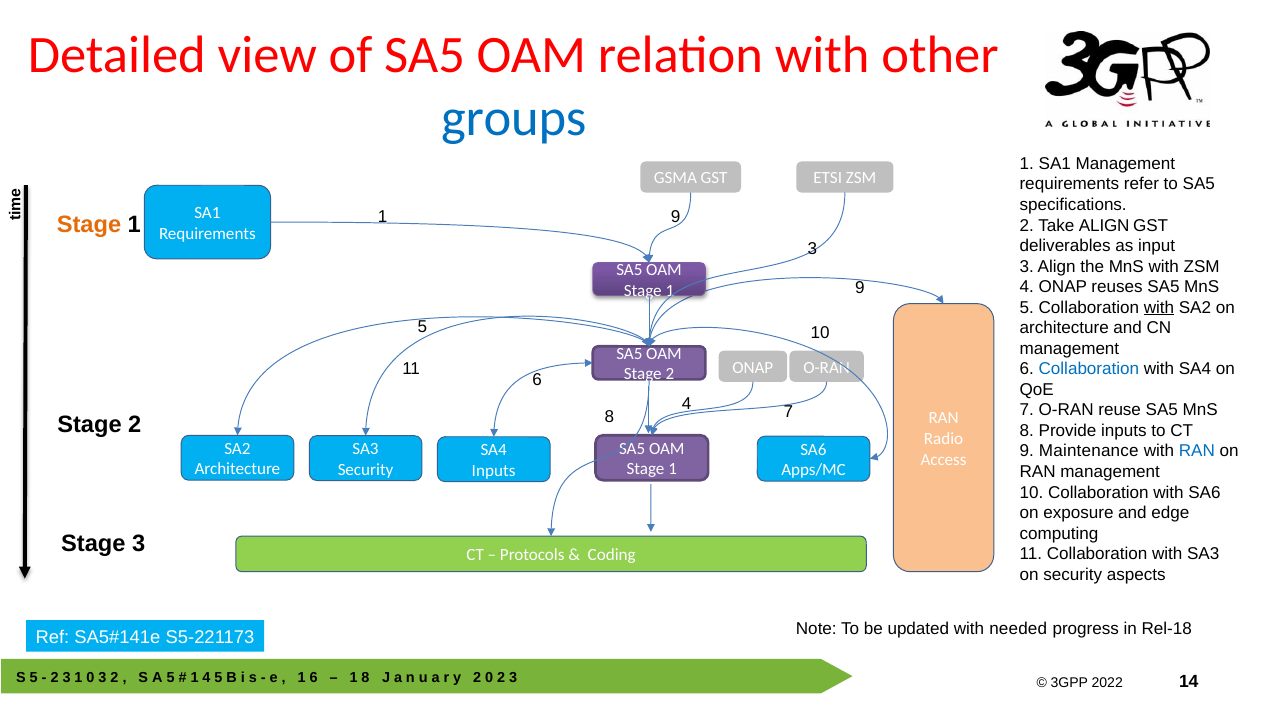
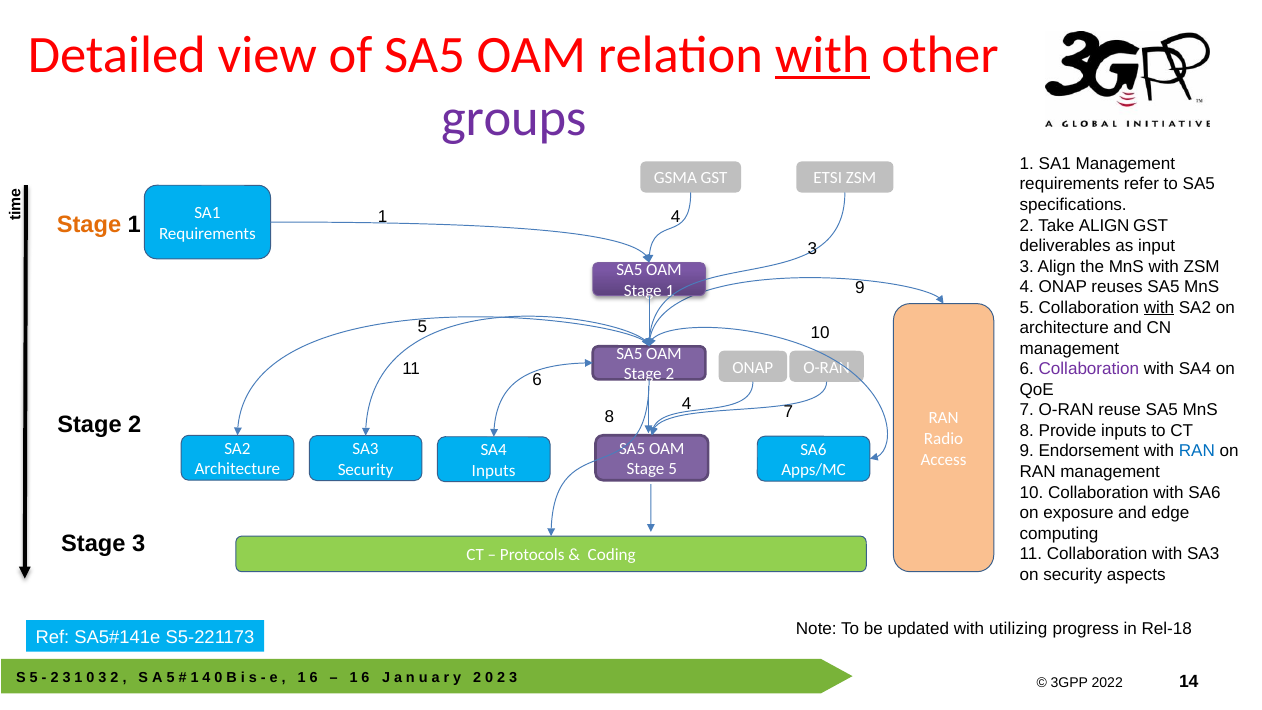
with at (822, 55) underline: none -> present
groups colour: blue -> purple
9 at (676, 217): 9 -> 4
Collaboration at (1089, 369) colour: blue -> purple
Maintenance: Maintenance -> Endorsement
1 at (673, 469): 1 -> 5
needed: needed -> utilizing
1 4 5: 5 -> 0
8 at (366, 678): 8 -> 6
